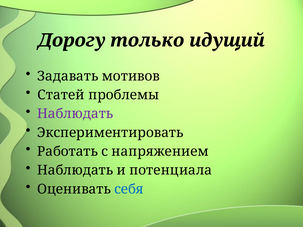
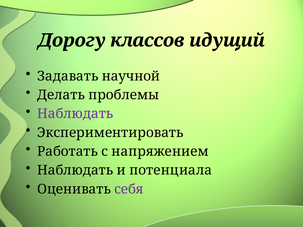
только: только -> классов
мотивов: мотивов -> научной
Статей: Статей -> Делать
себя colour: blue -> purple
